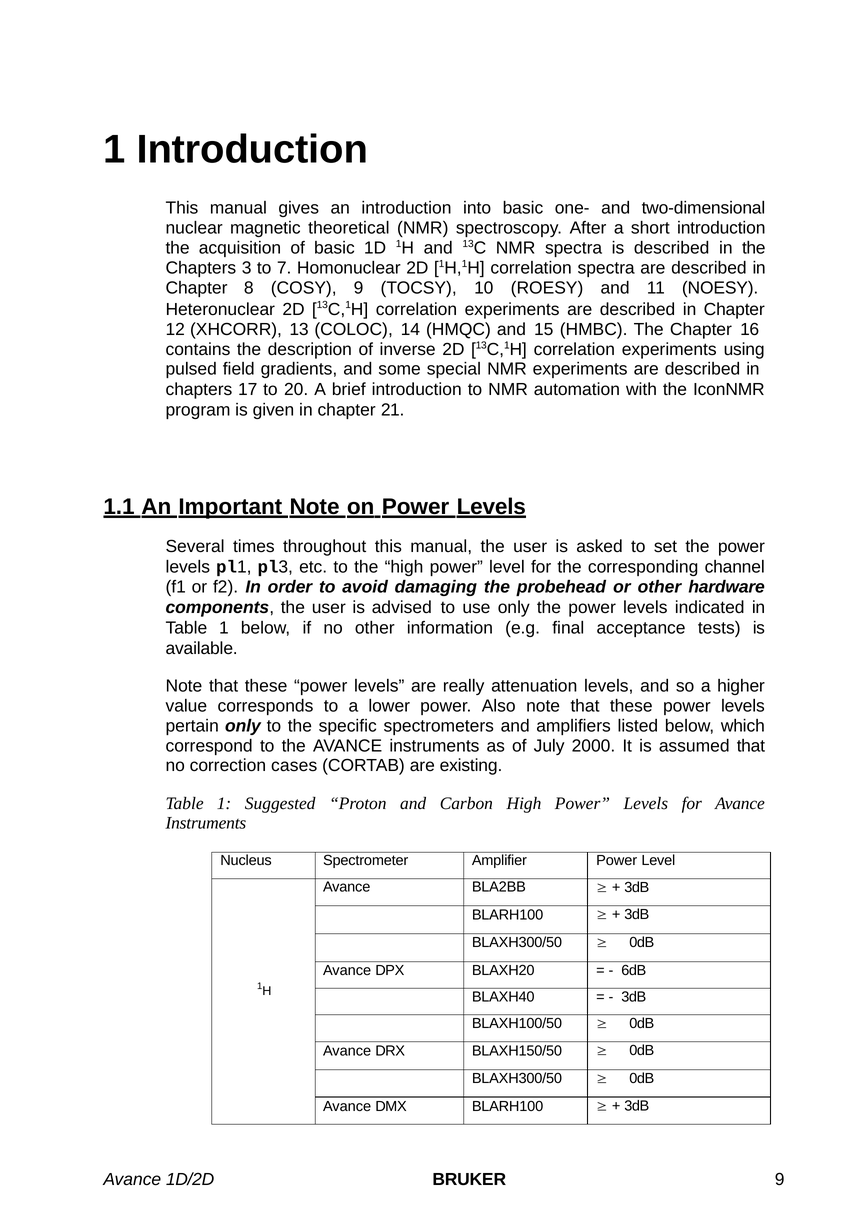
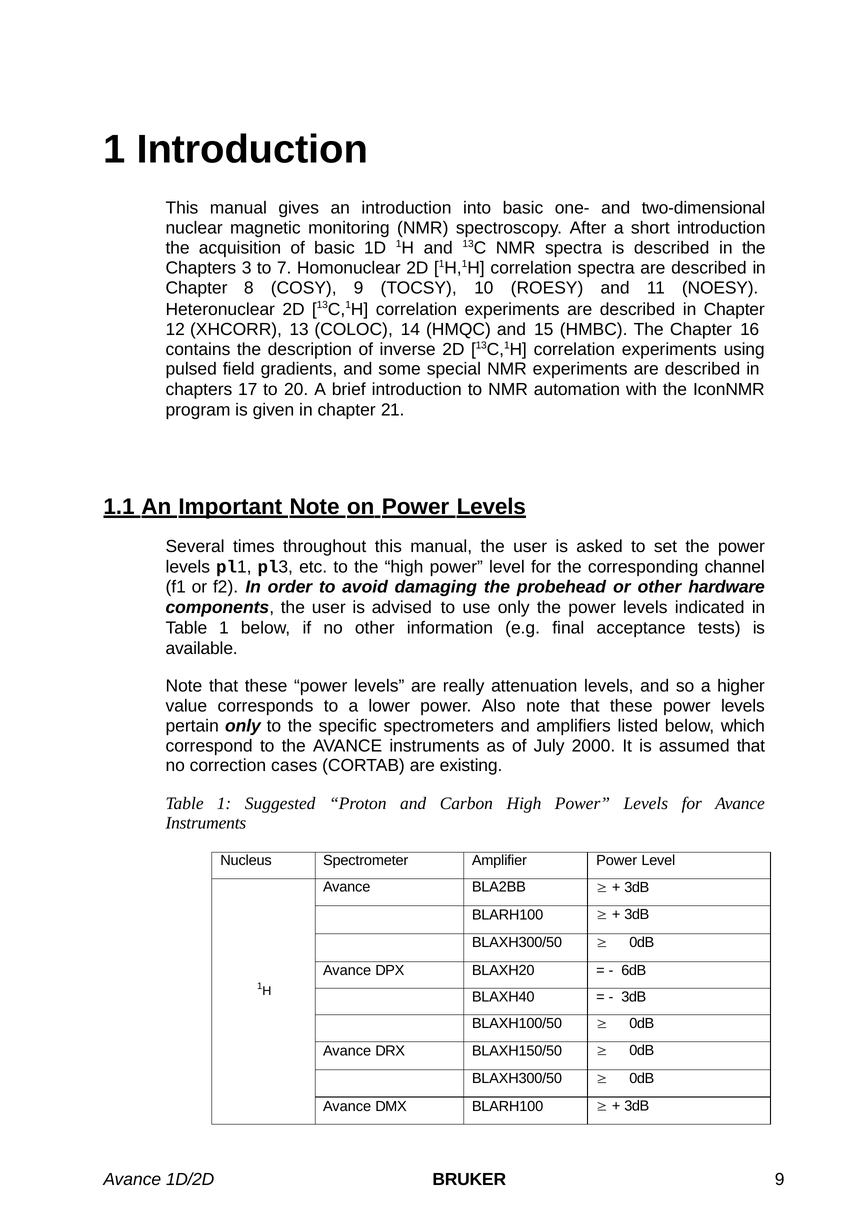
theoretical: theoretical -> monitoring
